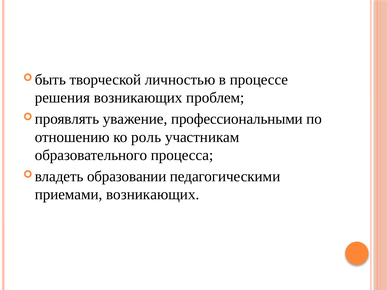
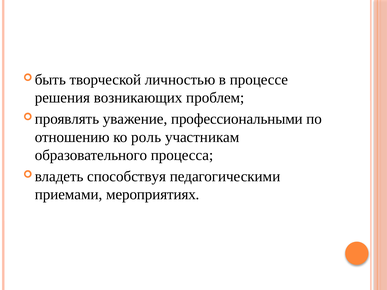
образовании: образовании -> способствуя
приемами возникающих: возникающих -> мероприятиях
